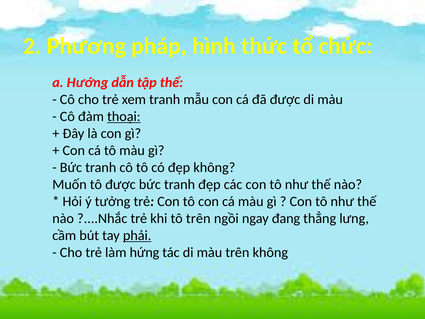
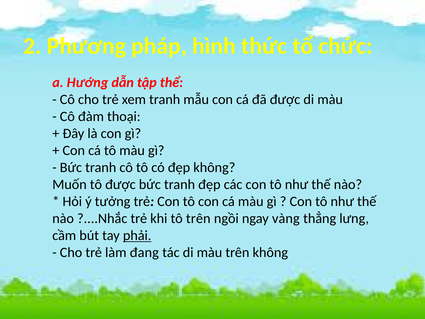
thoại underline: present -> none
đang: đang -> vàng
hứng: hứng -> đang
